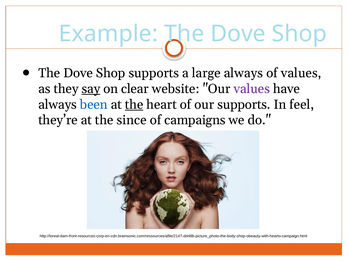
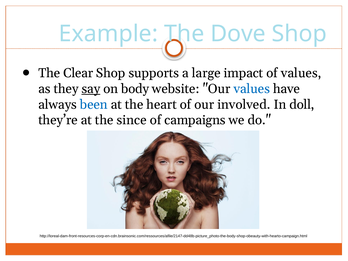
Dove at (78, 73): Dove -> Clear
large always: always -> impact
clear: clear -> body
values at (252, 89) colour: purple -> blue
the at (134, 104) underline: present -> none
our supports: supports -> involved
feel: feel -> doll
